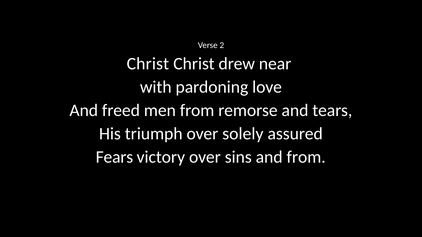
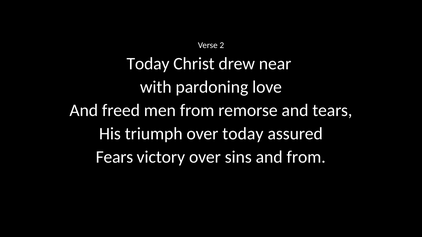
Christ at (148, 64): Christ -> Today
over solely: solely -> today
